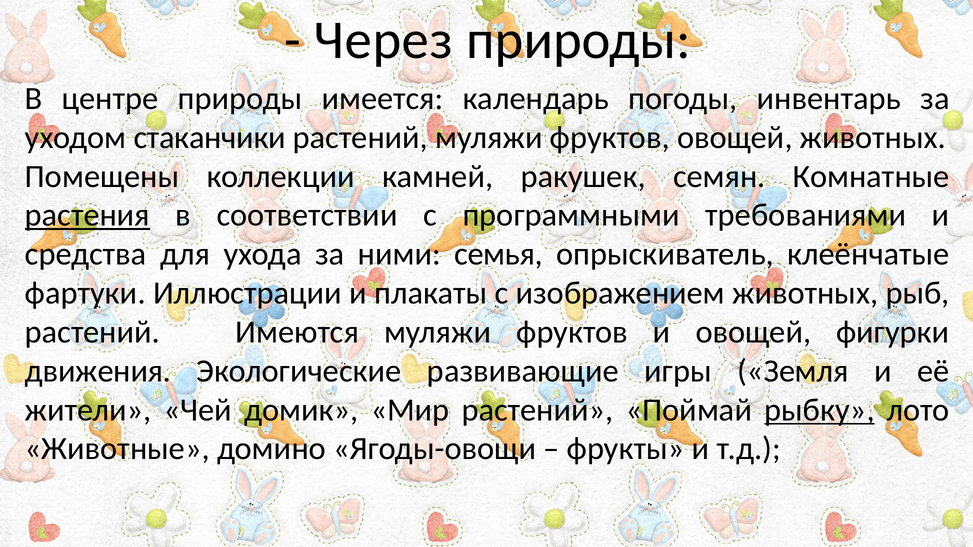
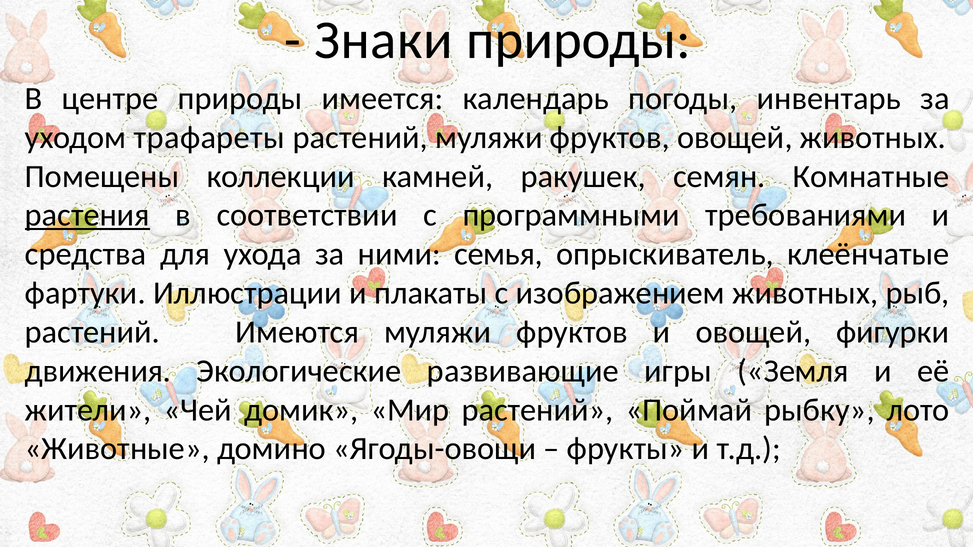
Через: Через -> Знаки
стаканчики: стаканчики -> трафареты
рыбку underline: present -> none
